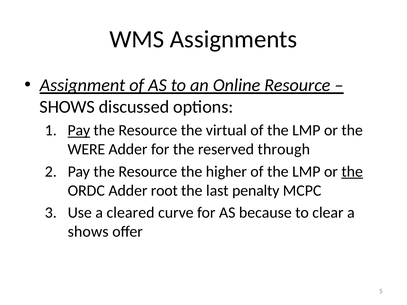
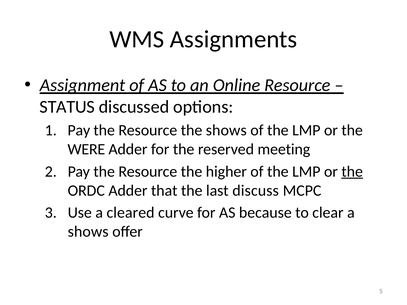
SHOWS at (67, 107): SHOWS -> STATUS
Pay at (79, 130) underline: present -> none
the virtual: virtual -> shows
through: through -> meeting
root: root -> that
penalty: penalty -> discuss
